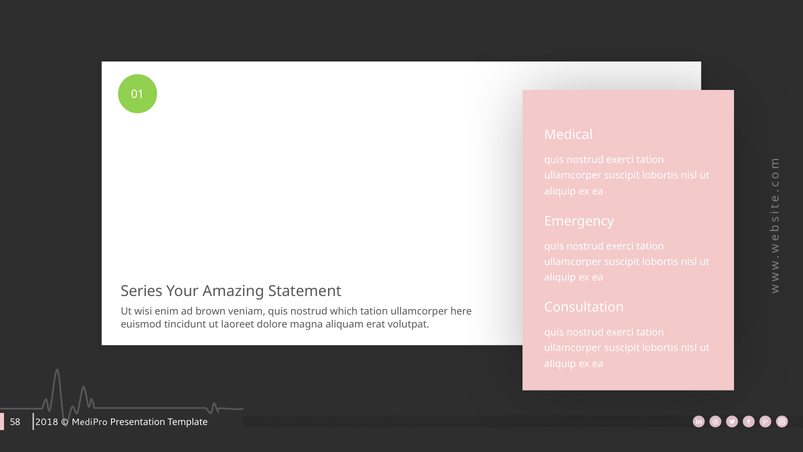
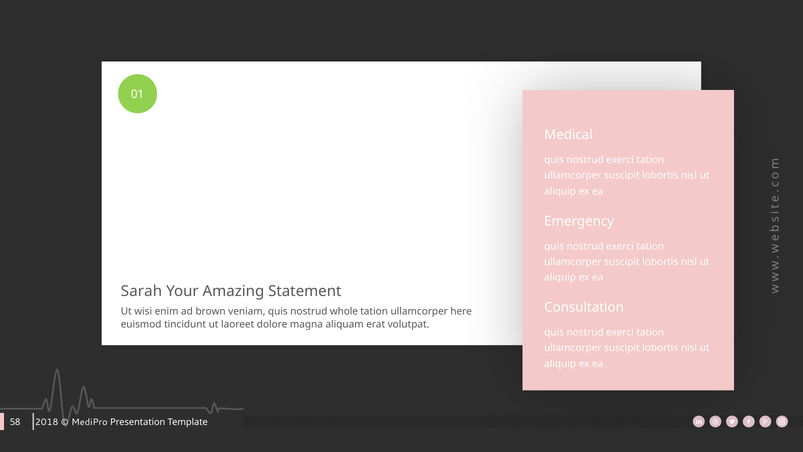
Series: Series -> Sarah
which: which -> whole
